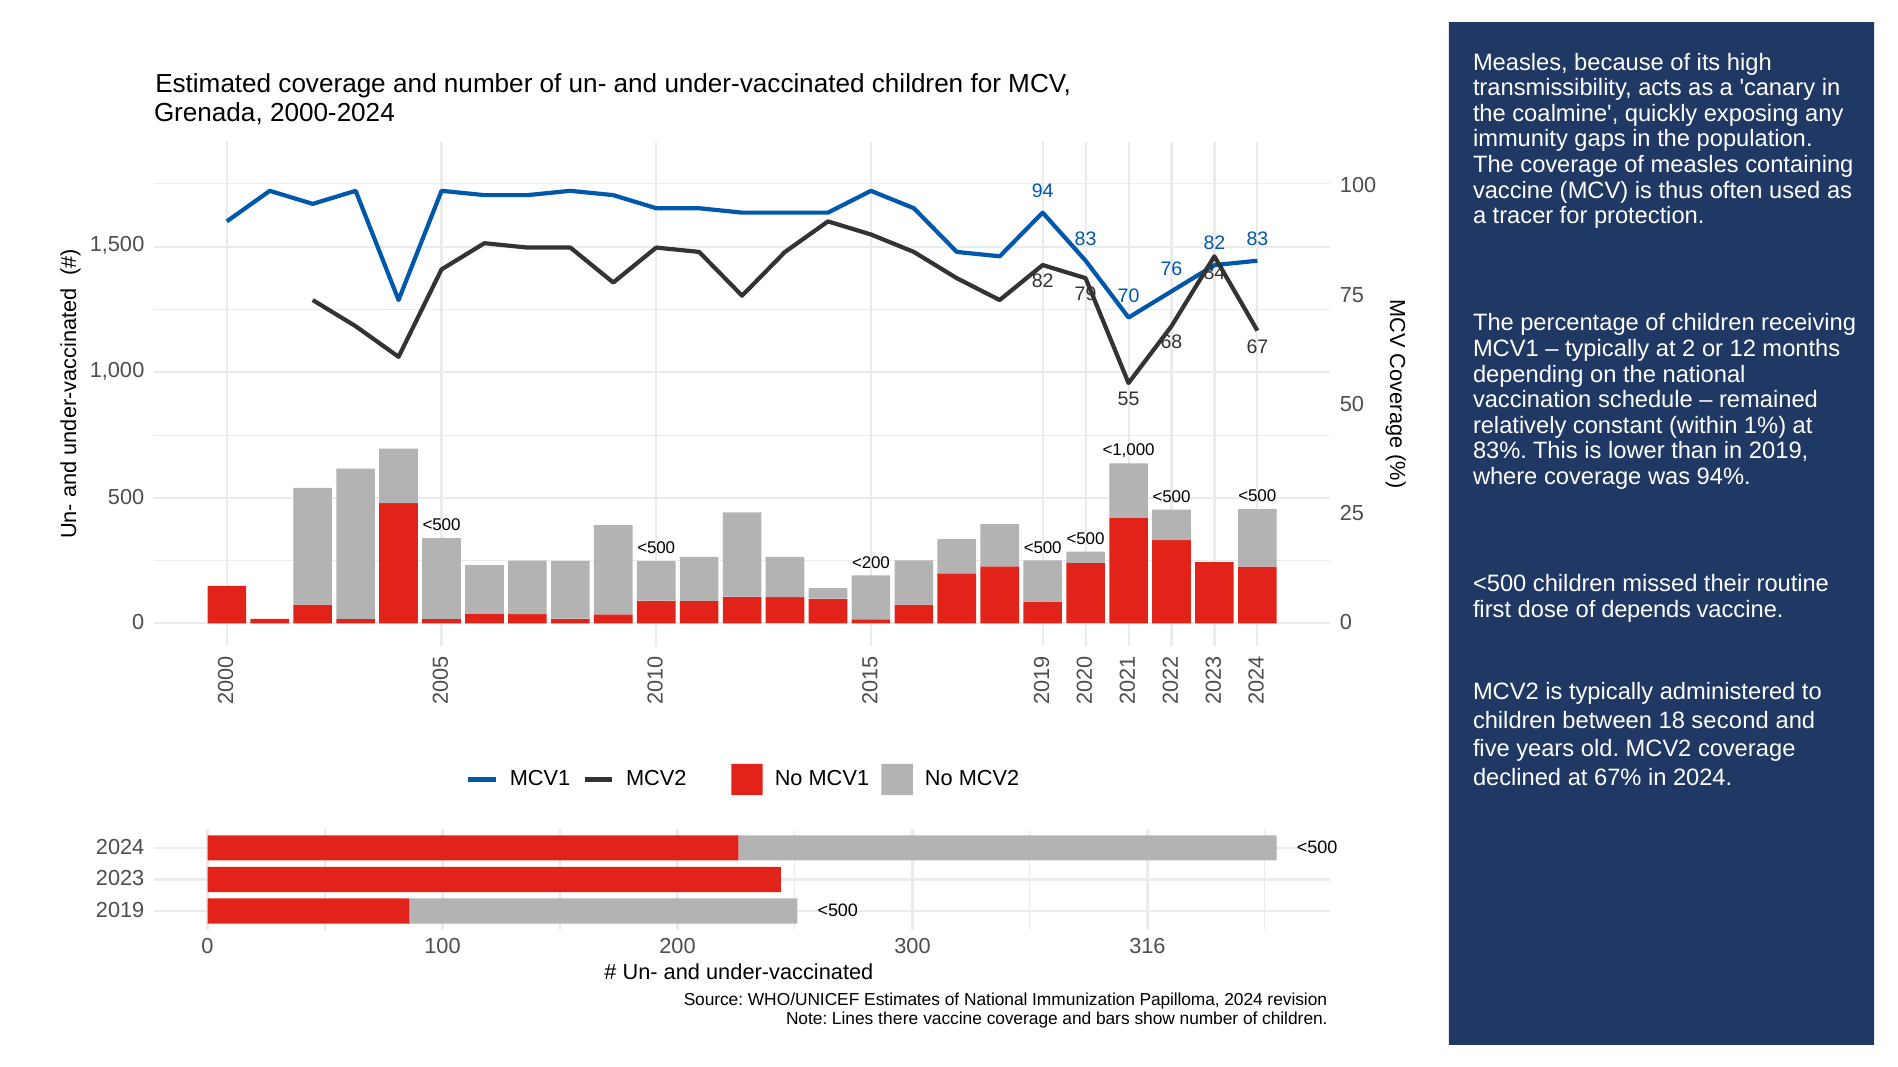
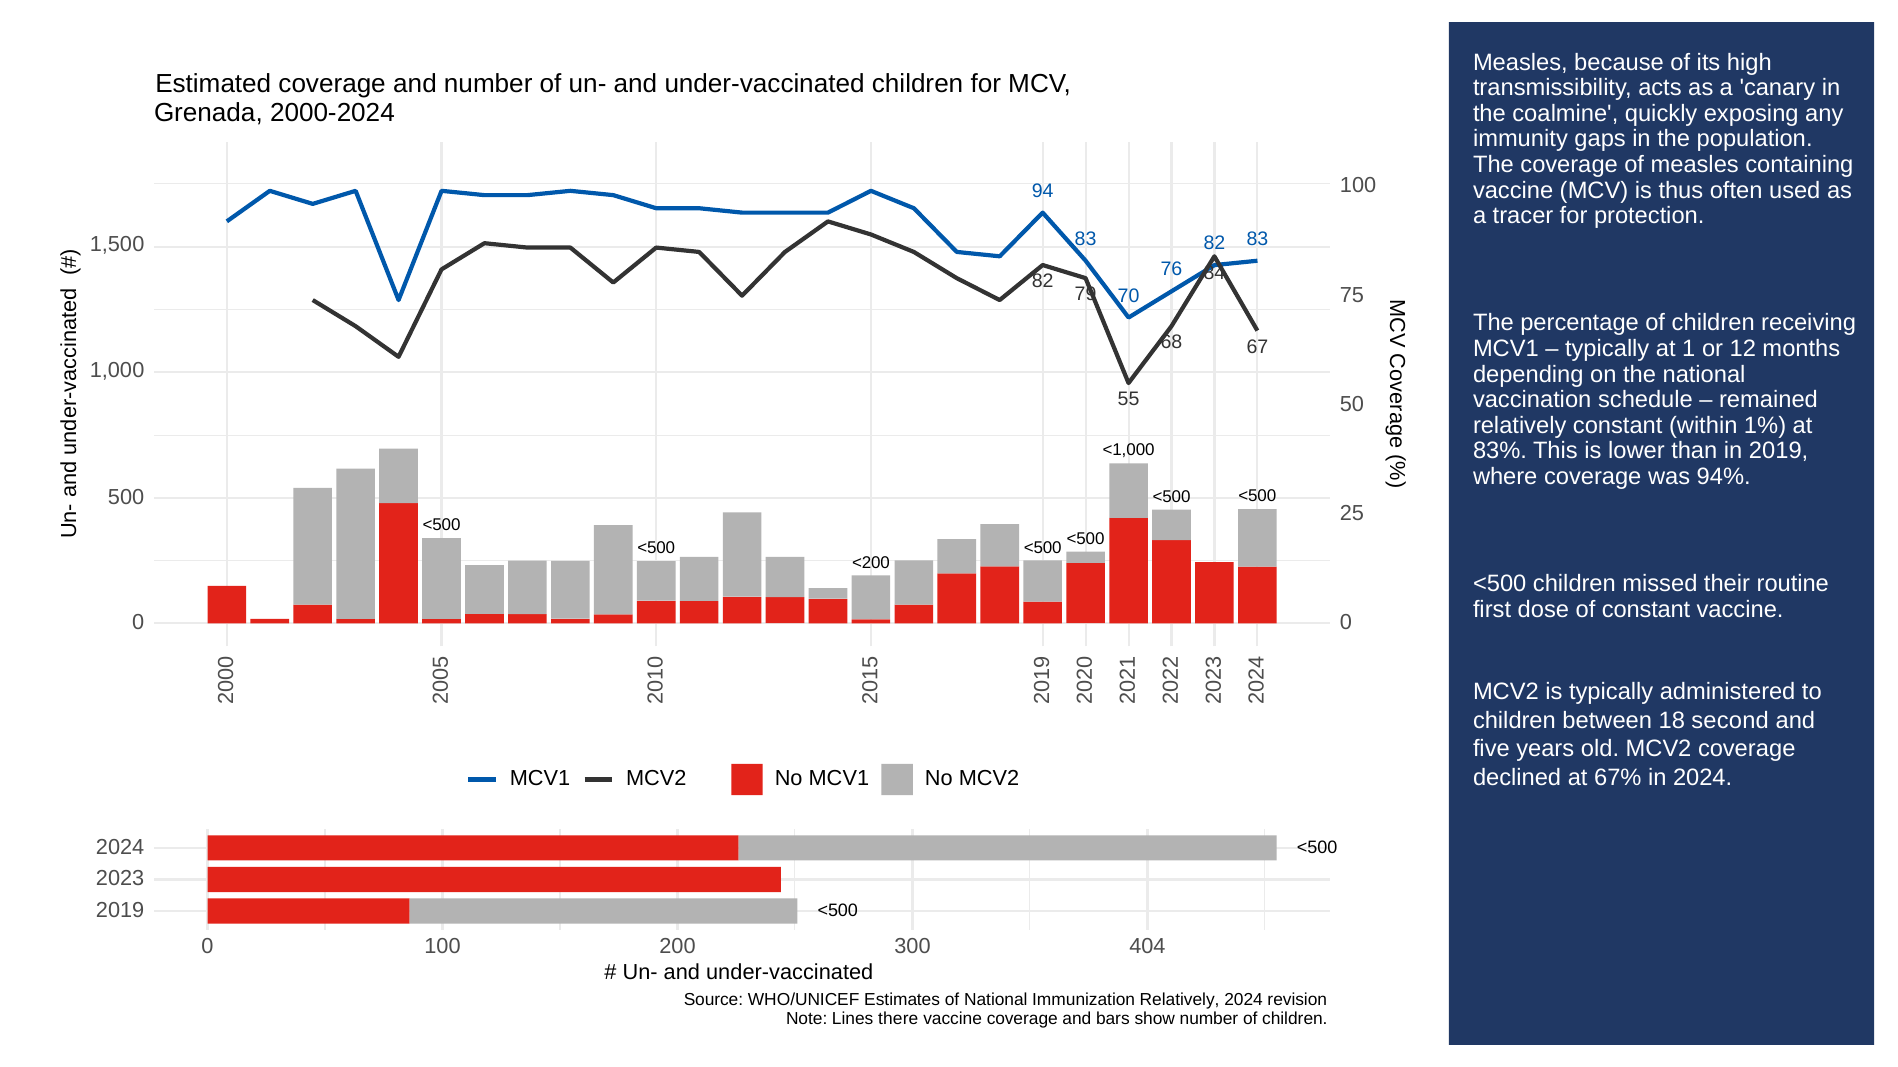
at 2: 2 -> 1
of depends: depends -> constant
316: 316 -> 404
Immunization Papilloma: Papilloma -> Relatively
